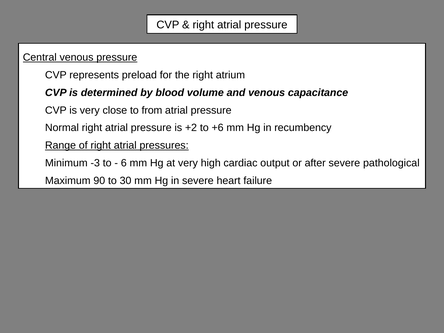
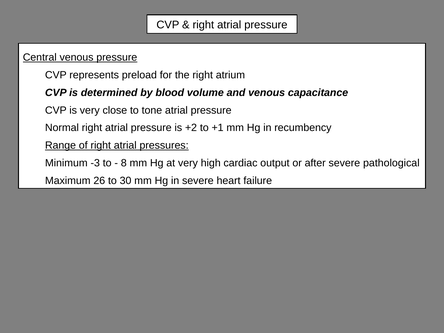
from: from -> tone
+6: +6 -> +1
6: 6 -> 8
90: 90 -> 26
